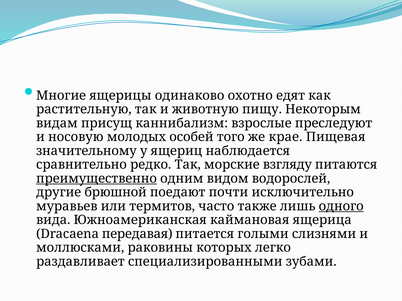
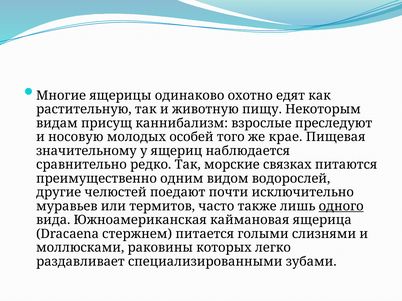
взгляду: взгляду -> связках
преимущественно underline: present -> none
брюшной: брюшной -> челюстей
передавая: передавая -> стержнем
